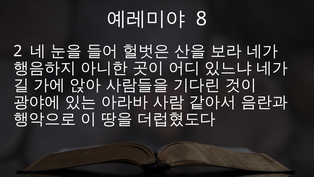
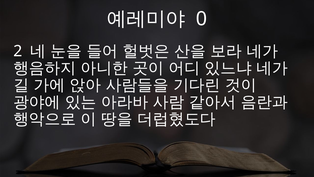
8: 8 -> 0
